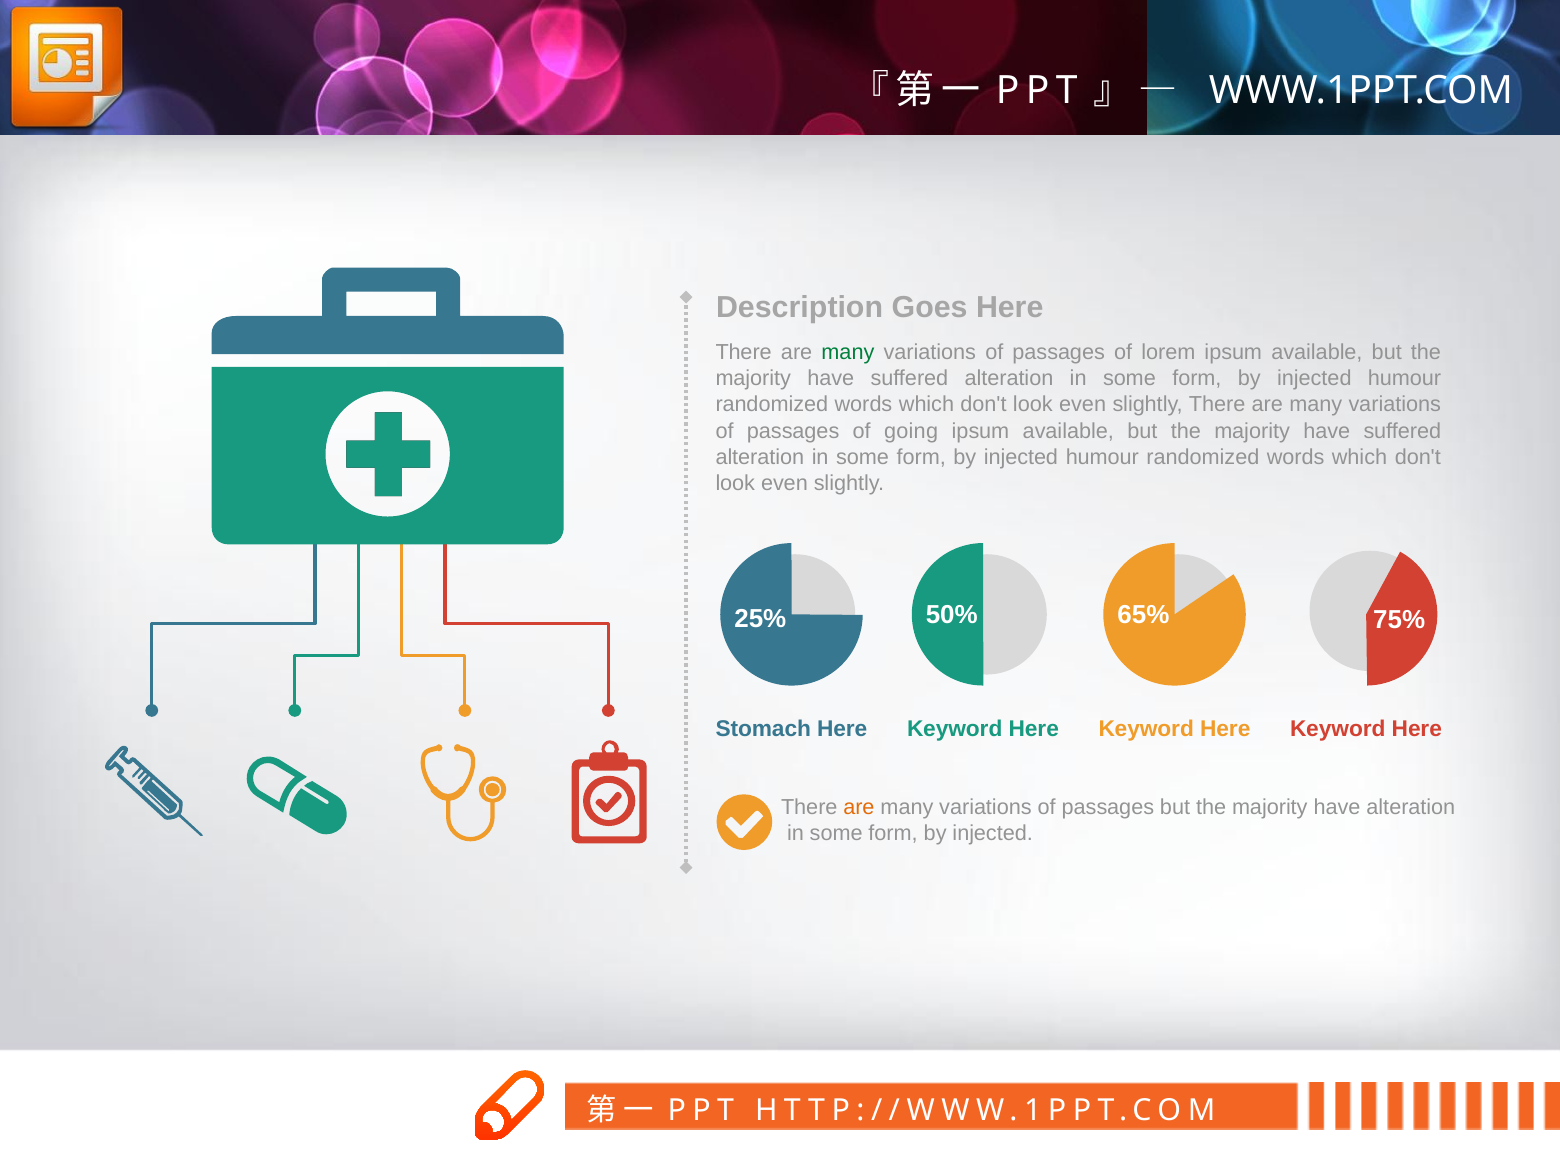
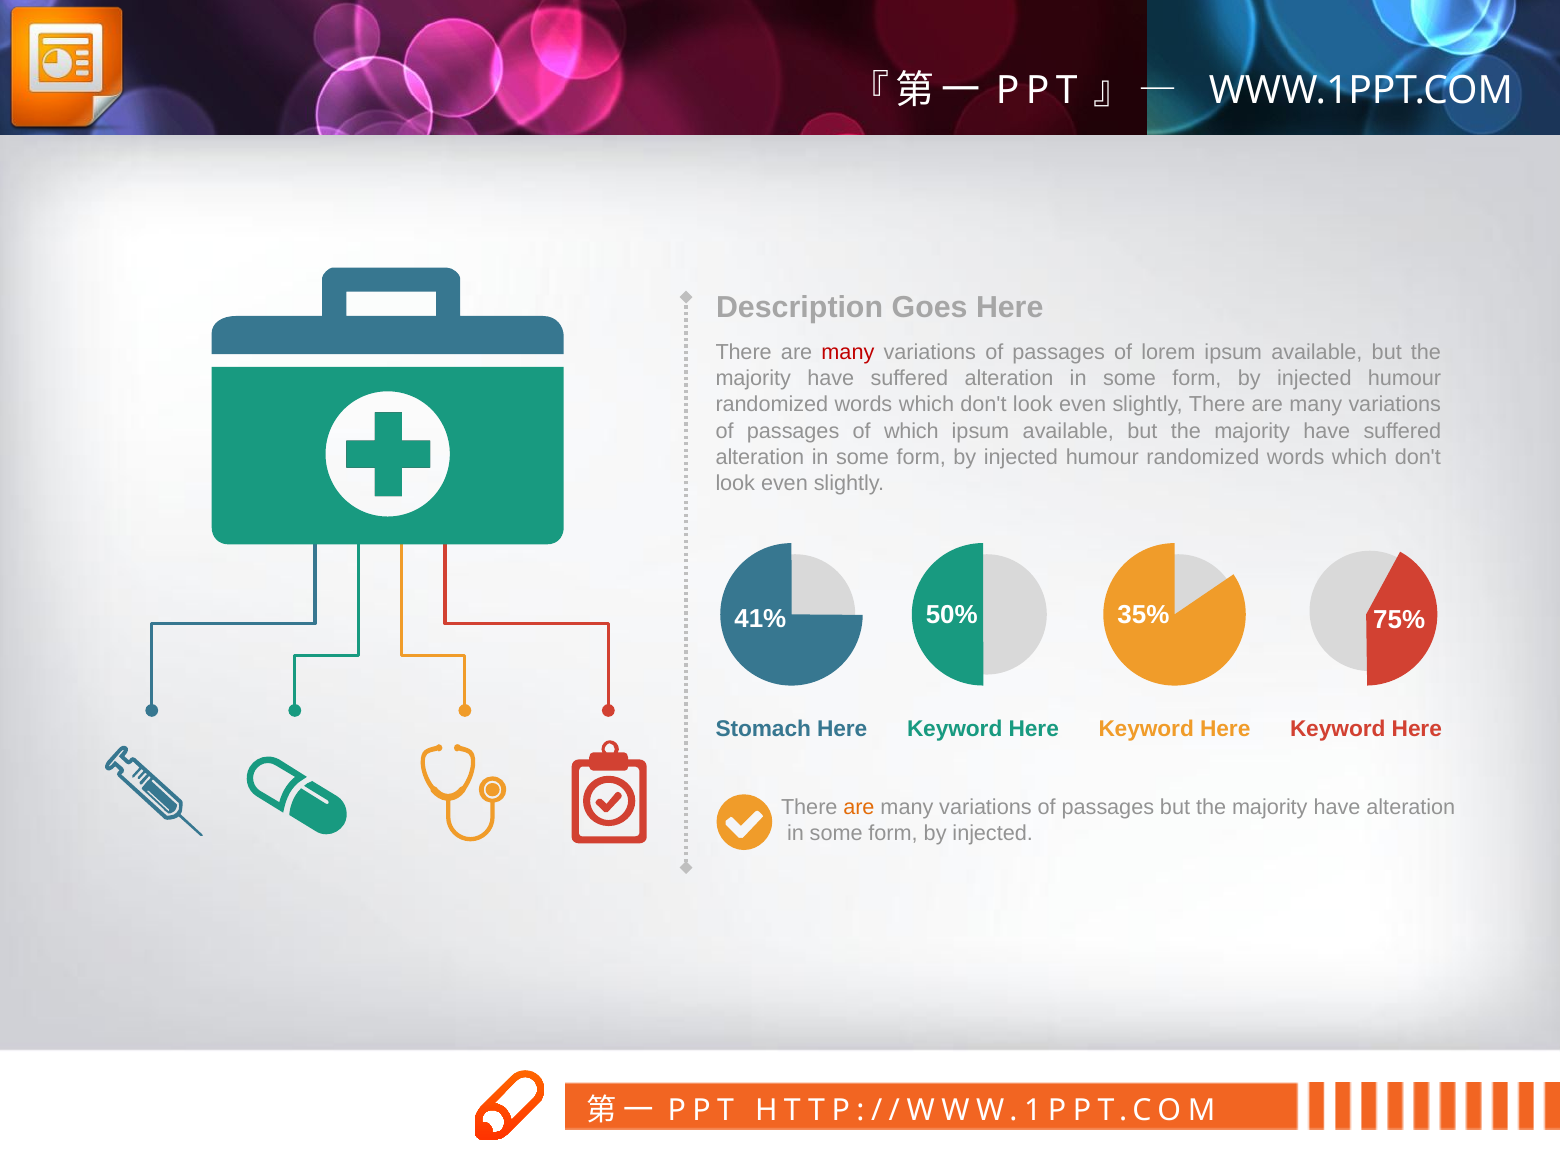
many at (848, 353) colour: green -> red
of going: going -> which
25%: 25% -> 41%
65%: 65% -> 35%
